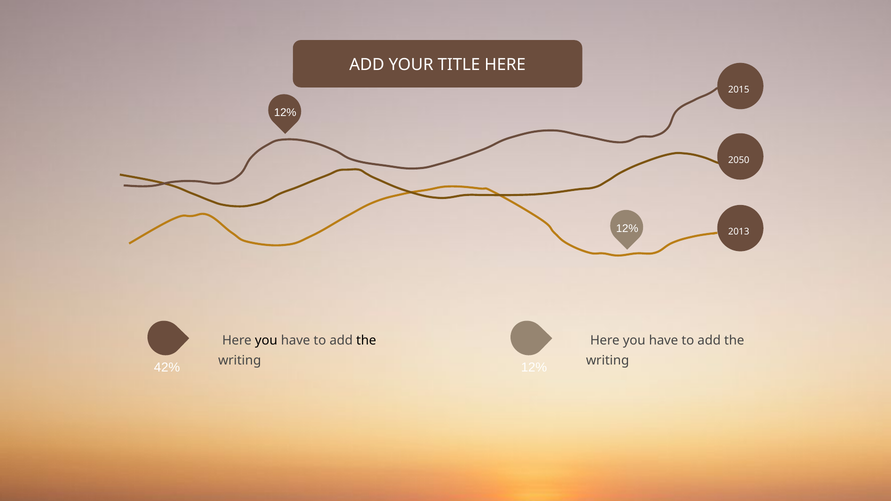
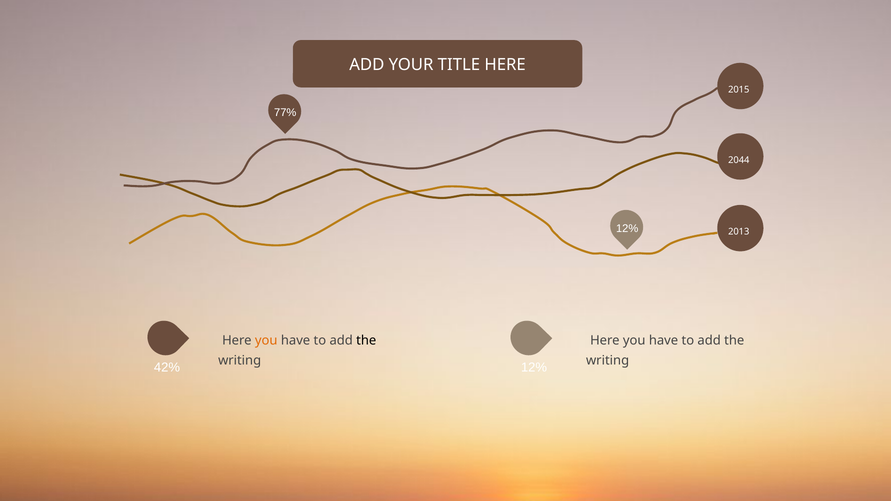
12% at (285, 113): 12% -> 77%
2050: 2050 -> 2044
you at (266, 340) colour: black -> orange
